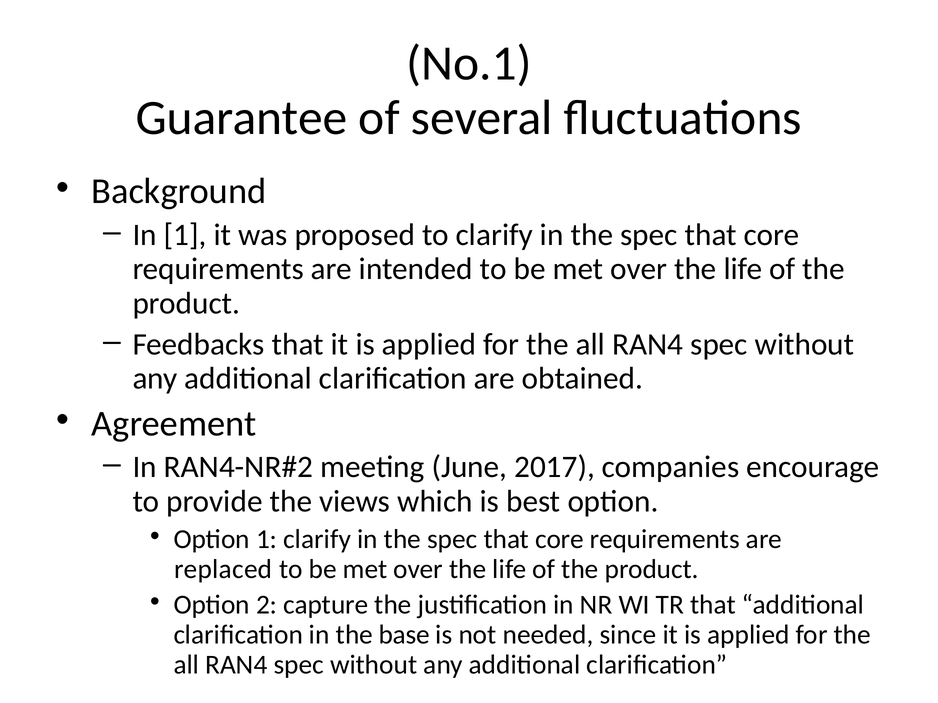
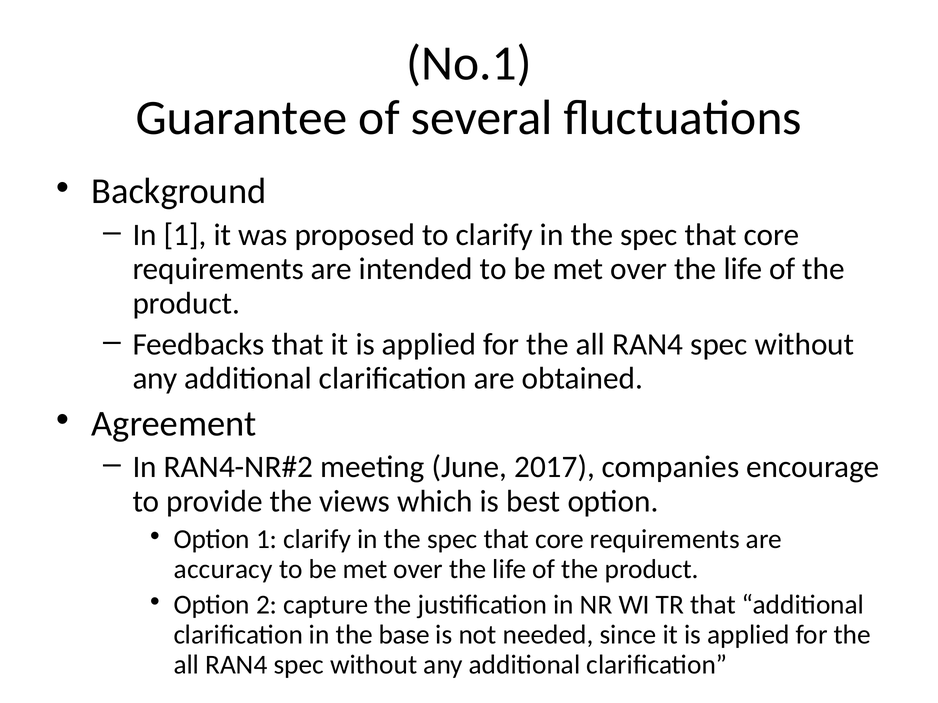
replaced: replaced -> accuracy
